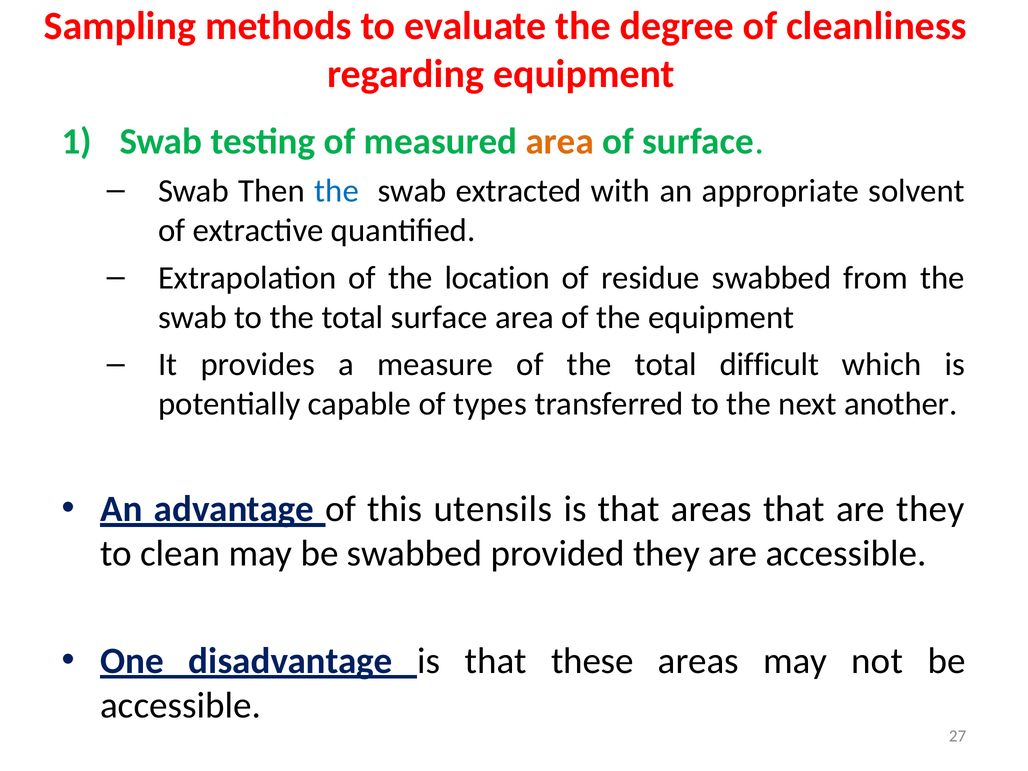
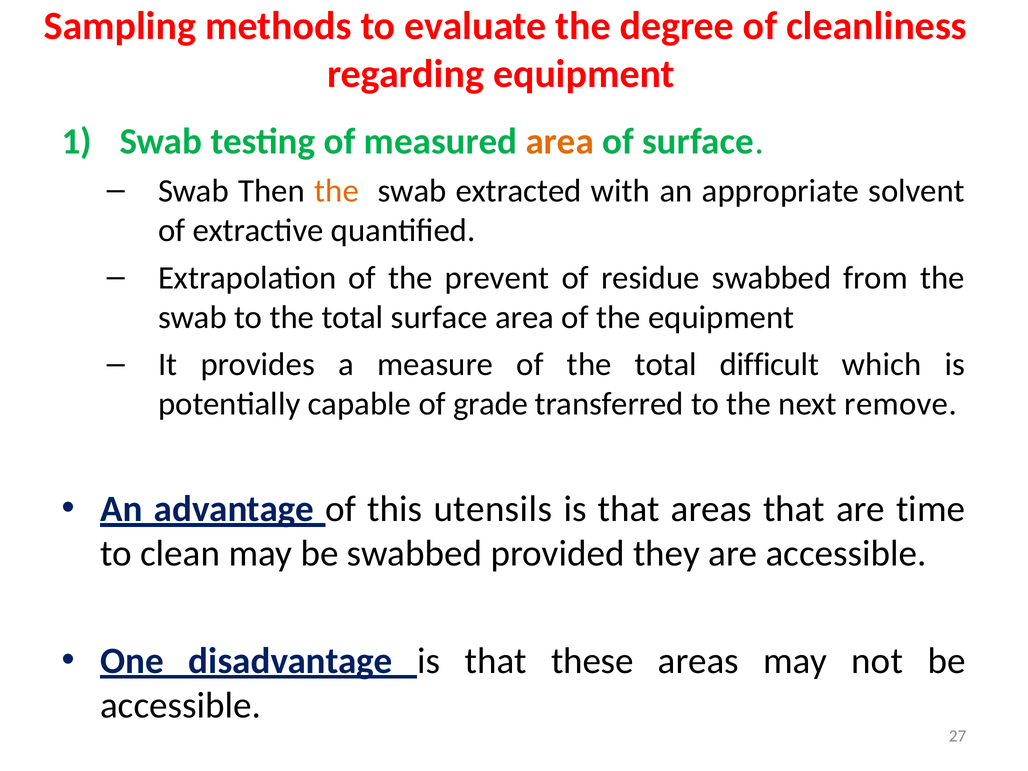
the at (337, 191) colour: blue -> orange
location: location -> prevent
types: types -> grade
another: another -> remove
are they: they -> time
